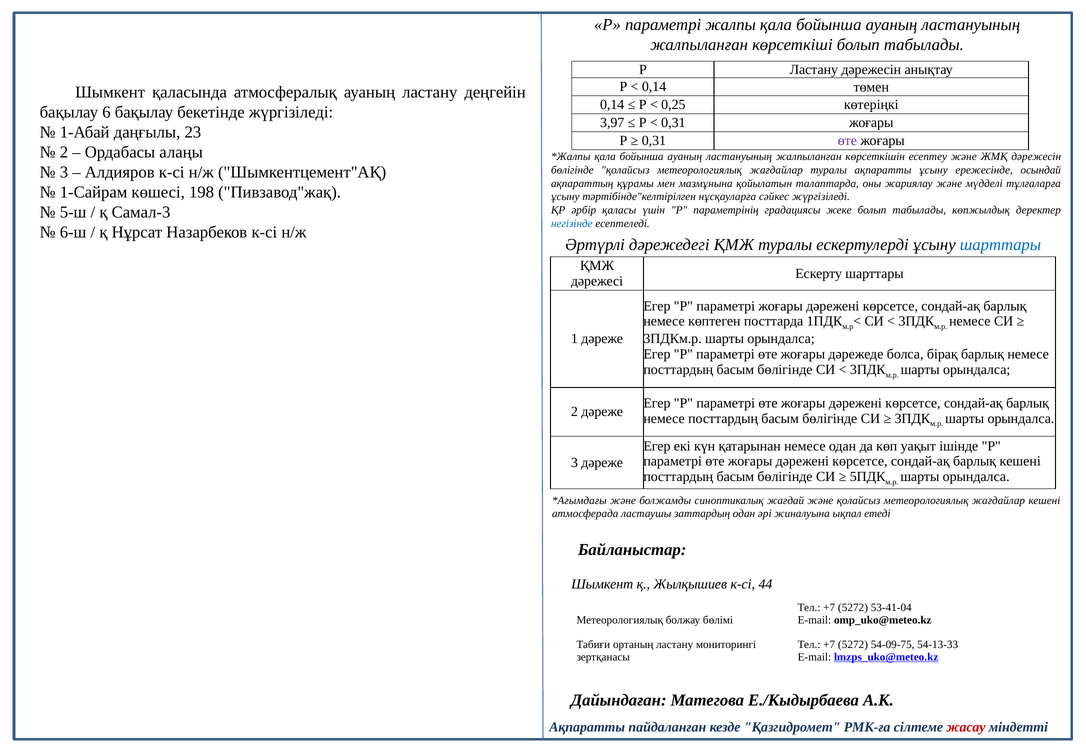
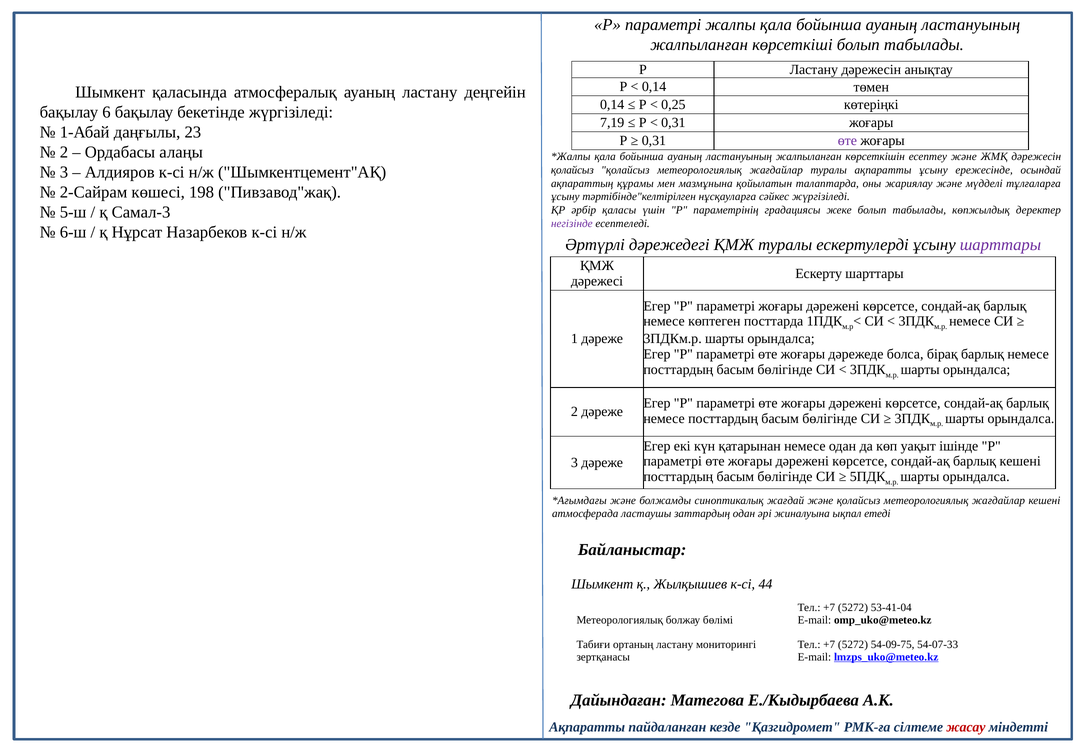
3,97: 3,97 -> 7,19
бөлігінде at (572, 170): бөлігінде -> қолайсыз
1-Сайрам: 1-Сайрам -> 2-Сайрам
негізінде colour: blue -> purple
шарттары at (1000, 245) colour: blue -> purple
54-13-33: 54-13-33 -> 54-07-33
